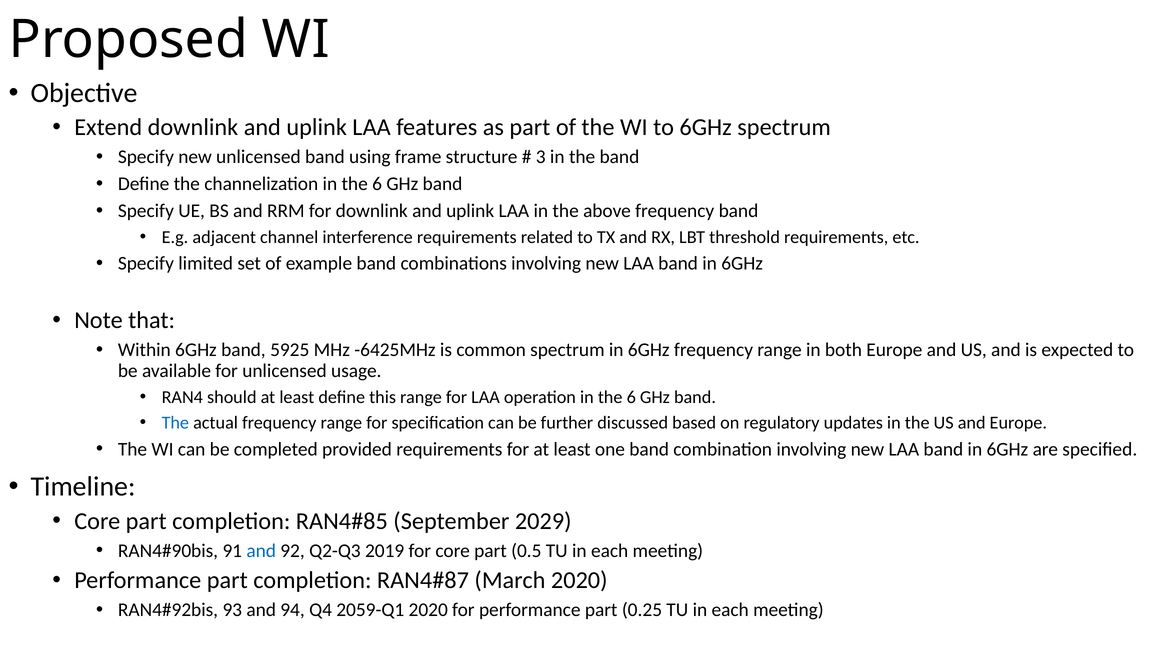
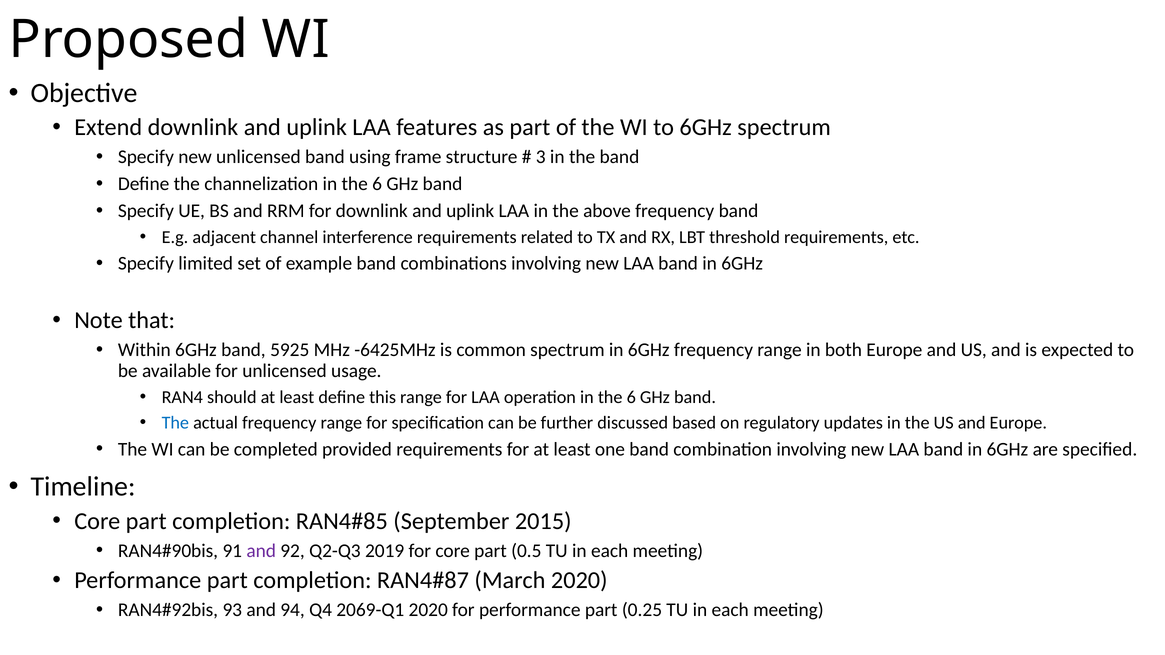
2029: 2029 -> 2015
and at (261, 551) colour: blue -> purple
2059-Q1: 2059-Q1 -> 2069-Q1
